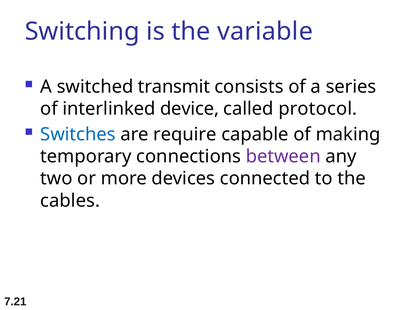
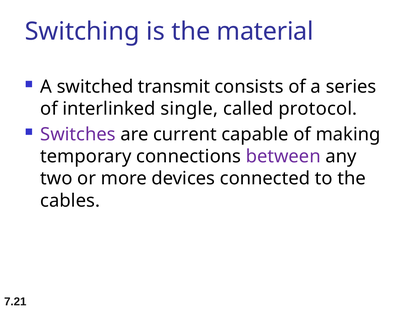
variable: variable -> material
device: device -> single
Switches colour: blue -> purple
require: require -> current
